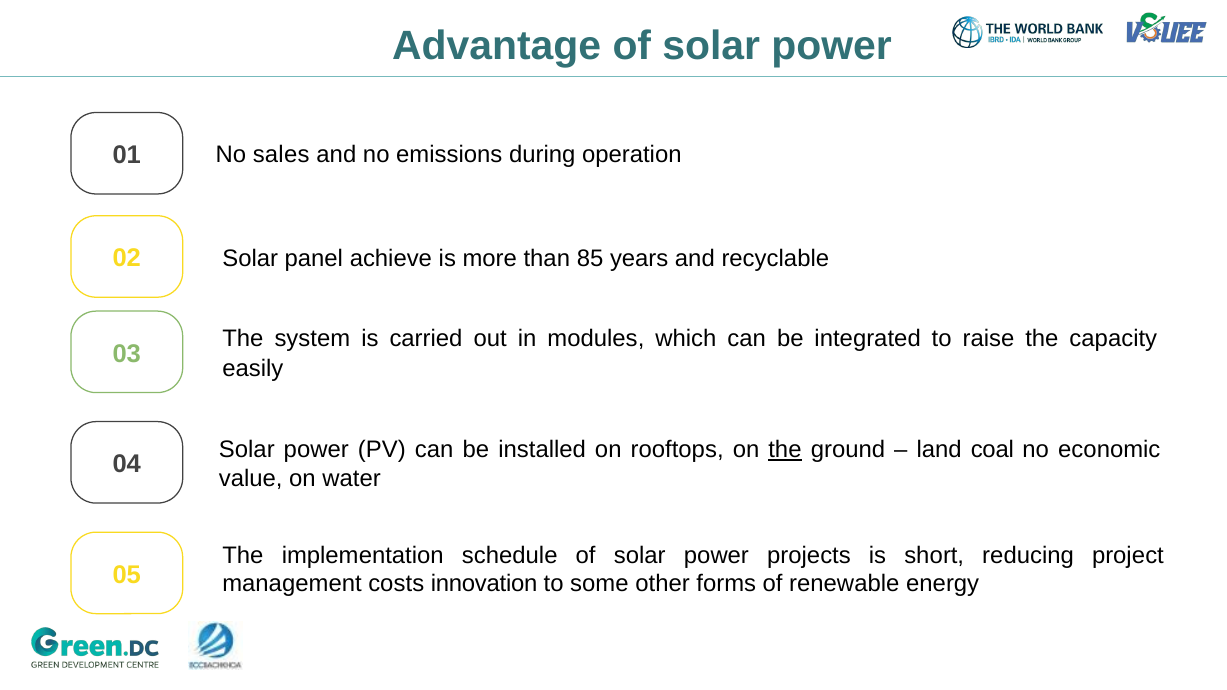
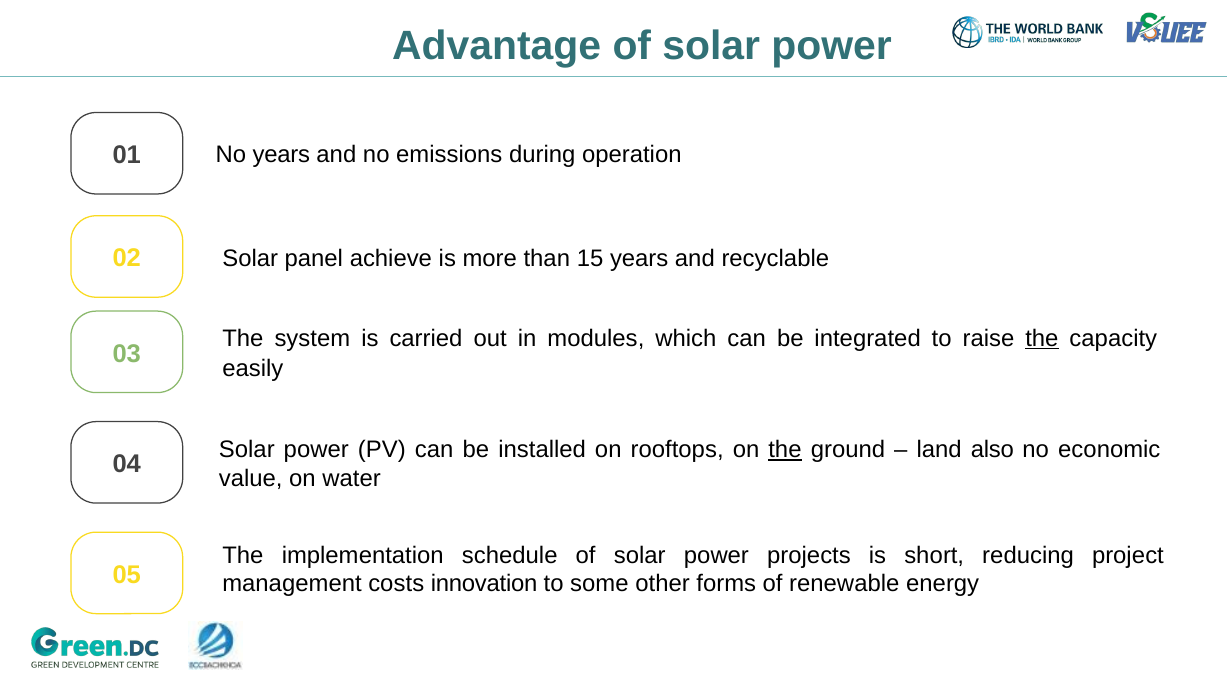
No sales: sales -> years
85: 85 -> 15
the at (1042, 338) underline: none -> present
coal: coal -> also
